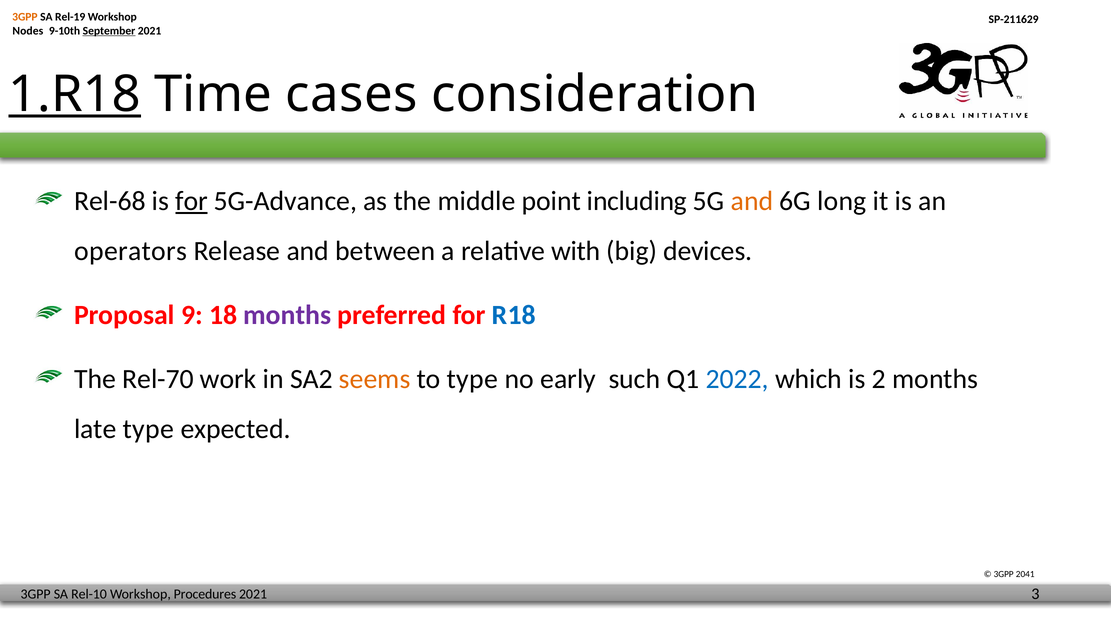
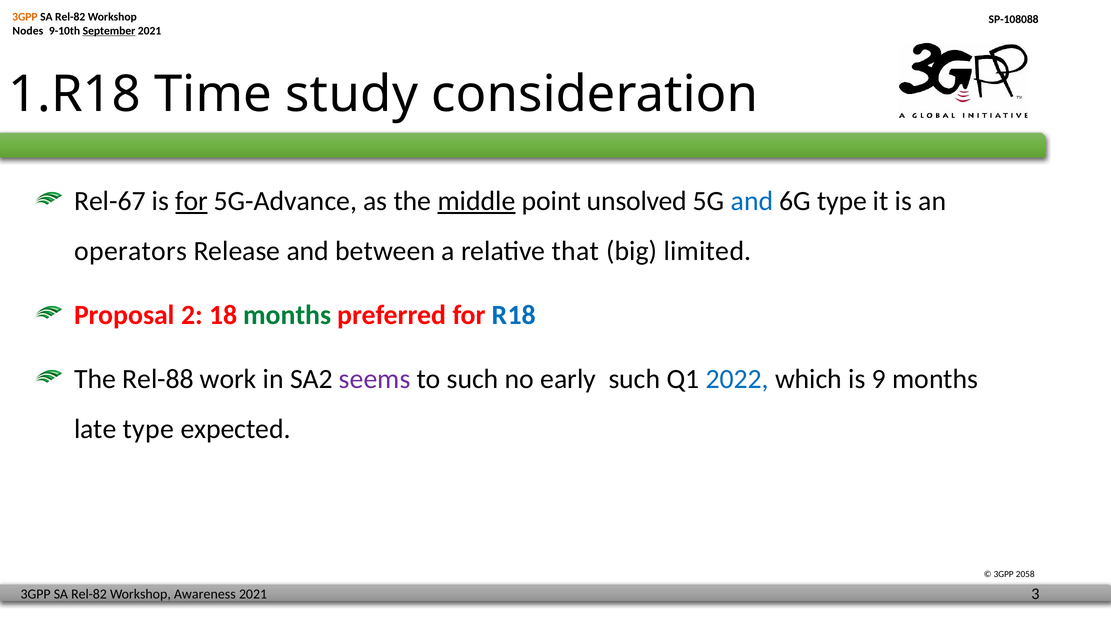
Rel-19 at (70, 17): Rel-19 -> Rel-82
SP-211629: SP-211629 -> SP-108088
1.R18 underline: present -> none
cases: cases -> study
Rel-68: Rel-68 -> Rel-67
middle underline: none -> present
including: including -> unsolved
and at (752, 201) colour: orange -> blue
6G long: long -> type
with: with -> that
devices: devices -> limited
9: 9 -> 2
months at (287, 315) colour: purple -> green
Rel-70: Rel-70 -> Rel-88
seems colour: orange -> purple
to type: type -> such
2: 2 -> 9
2041: 2041 -> 2058
Rel-10 at (89, 594): Rel-10 -> Rel-82
Procedures: Procedures -> Awareness
